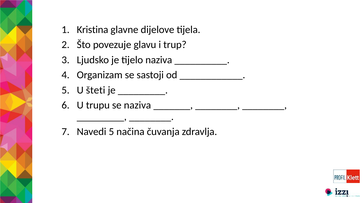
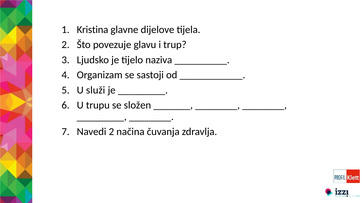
šteti: šteti -> služi
se naziva: naziva -> složen
Navedi 5: 5 -> 2
